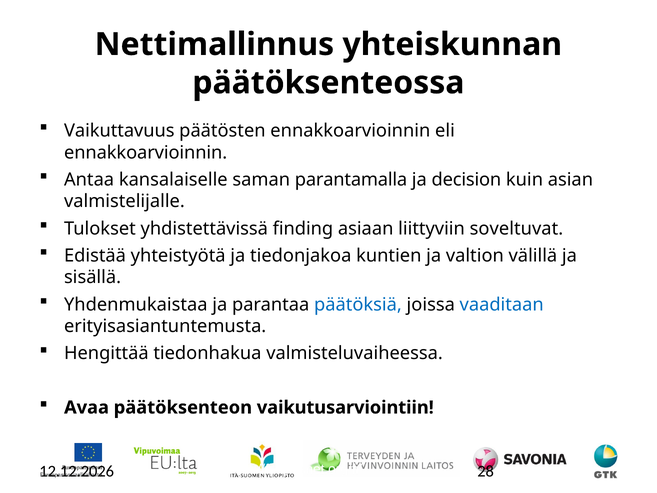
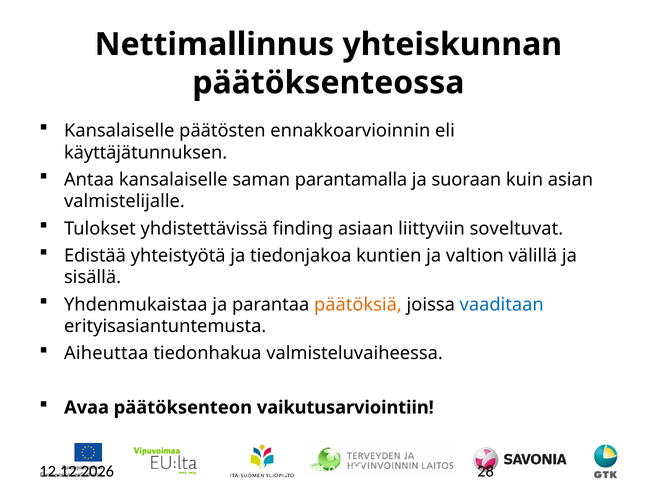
Vaikuttavuus at (119, 130): Vaikuttavuus -> Kansalaiselle
ennakkoarvioinnin at (146, 152): ennakkoarvioinnin -> käyttäjätunnuksen
decision: decision -> suoraan
päätöksiä colour: blue -> orange
Hengittää: Hengittää -> Aiheuttaa
